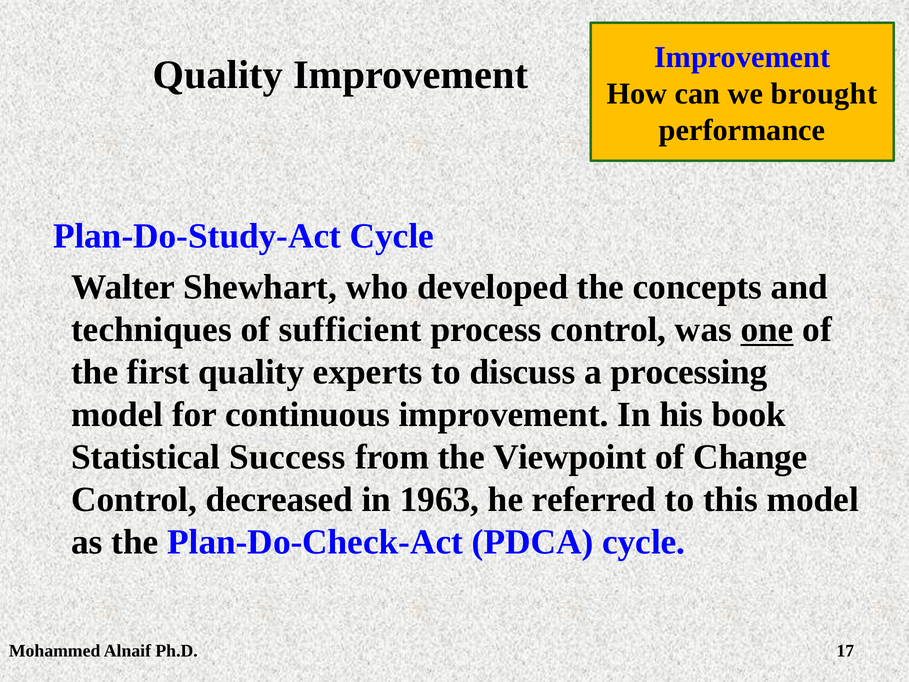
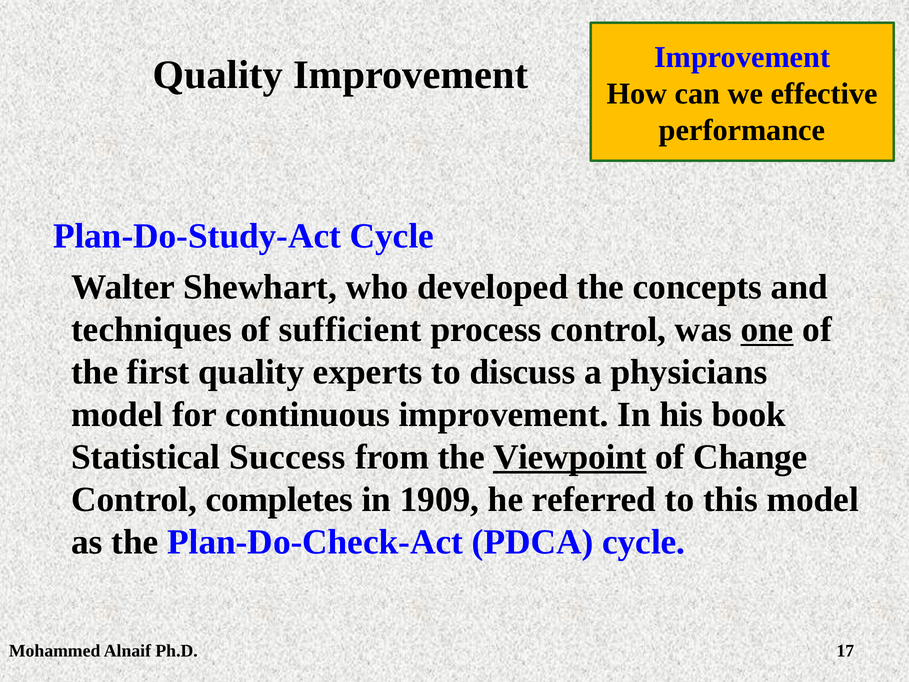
brought: brought -> effective
processing: processing -> physicians
Viewpoint underline: none -> present
decreased: decreased -> completes
1963: 1963 -> 1909
